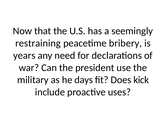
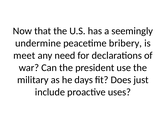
restraining: restraining -> undermine
years: years -> meet
kick: kick -> just
